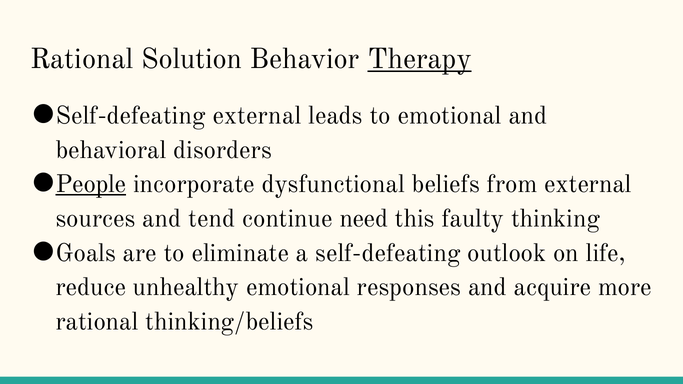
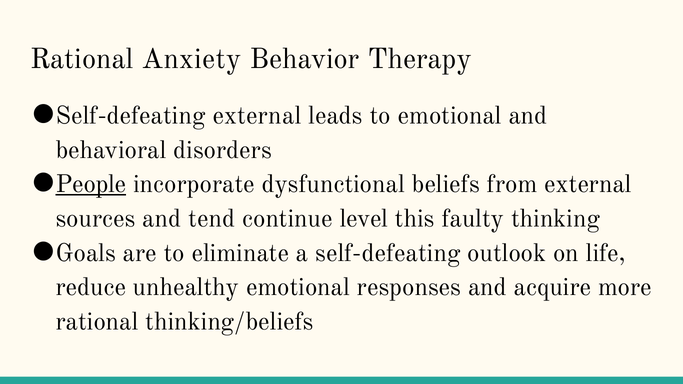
Solution: Solution -> Anxiety
Therapy underline: present -> none
need: need -> level
